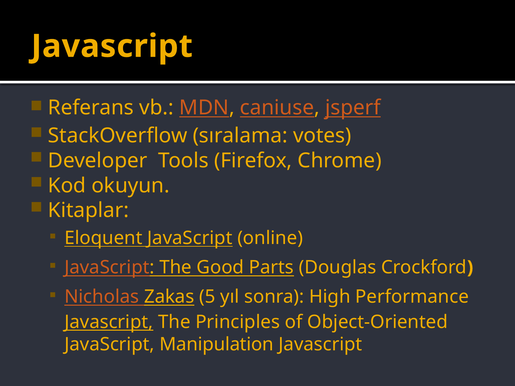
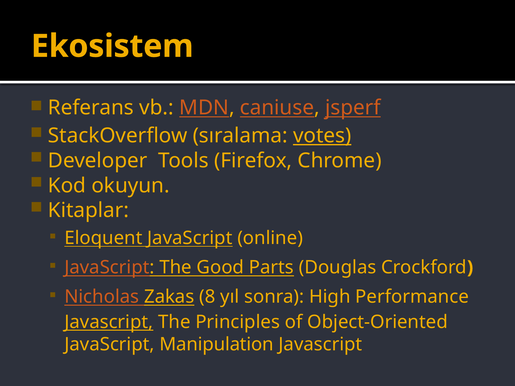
Javascript at (112, 46): Javascript -> Ekosistem
votes underline: none -> present
5: 5 -> 8
